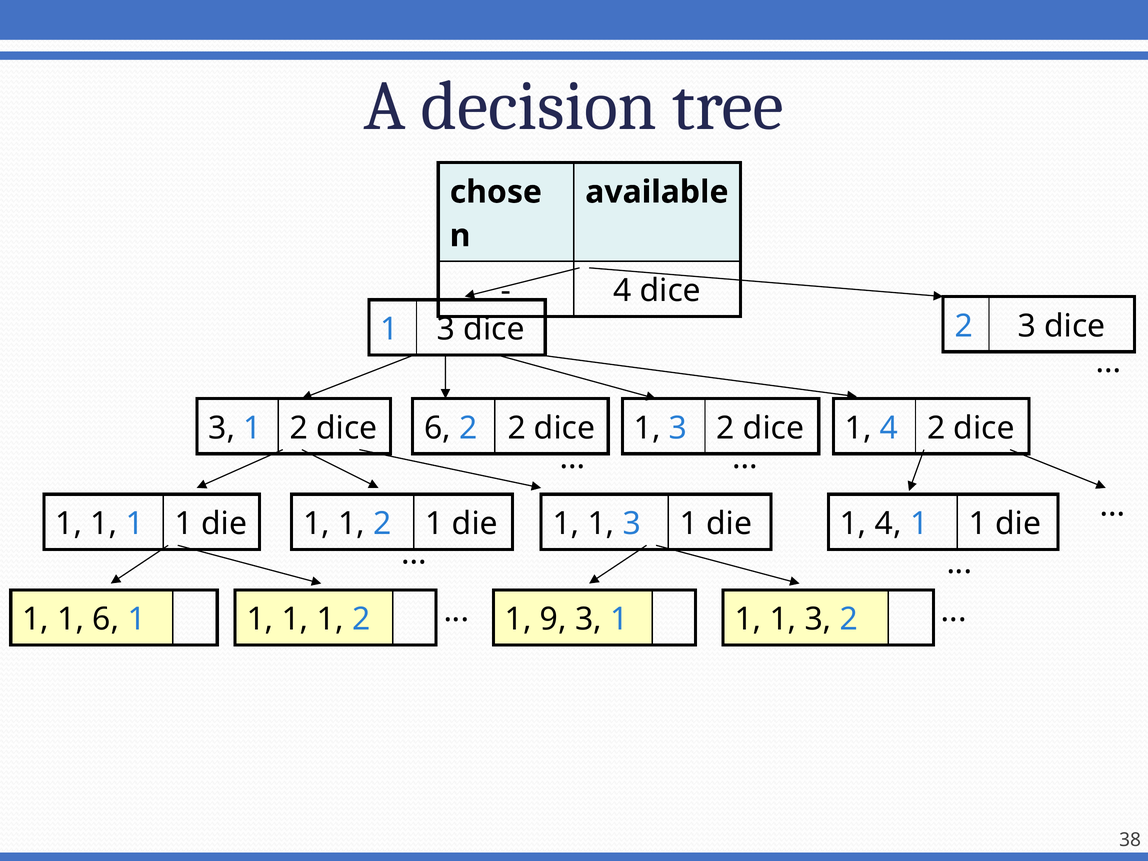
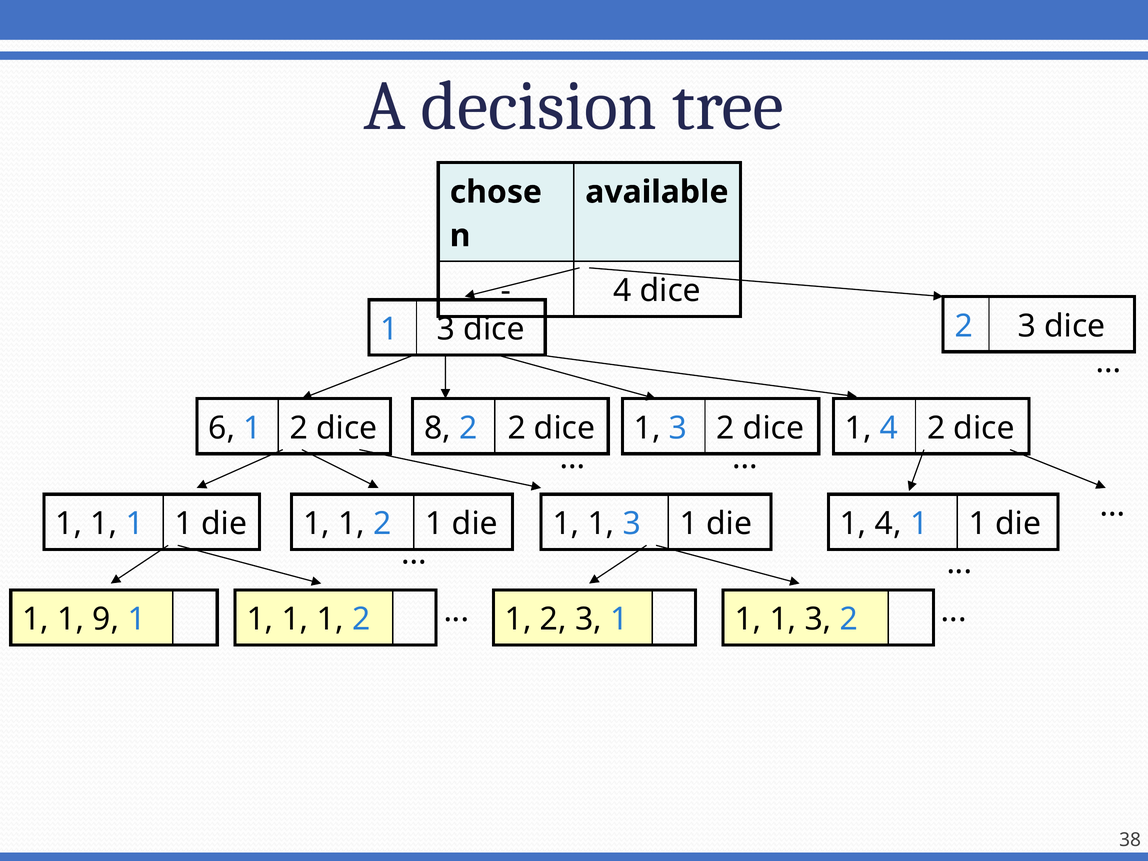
3 at (222, 428): 3 -> 6
6 at (437, 428): 6 -> 8
1 1 6: 6 -> 9
2 1 9: 9 -> 2
